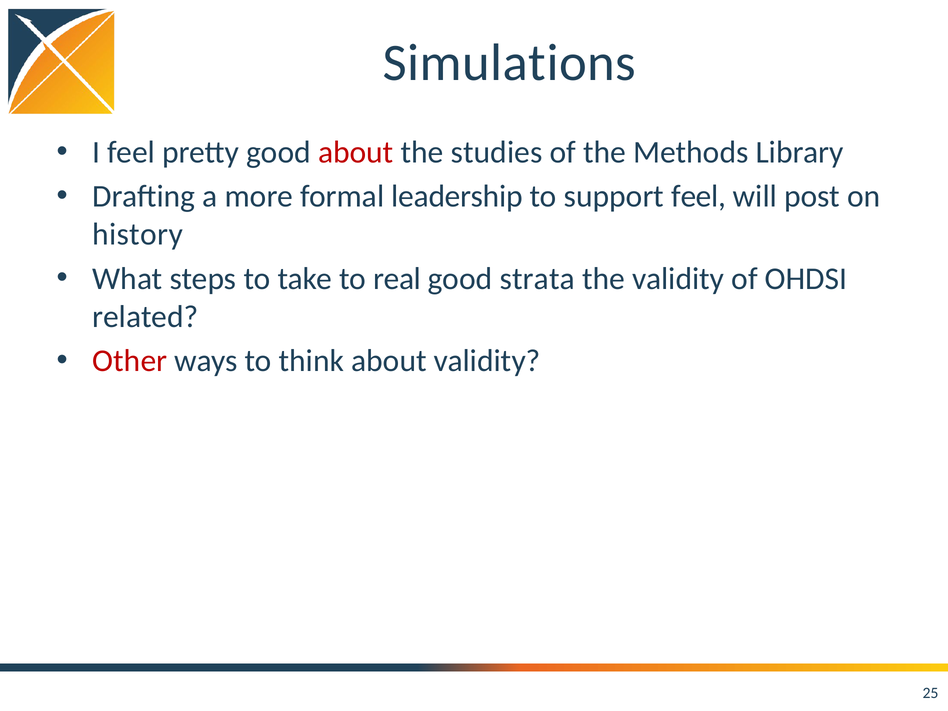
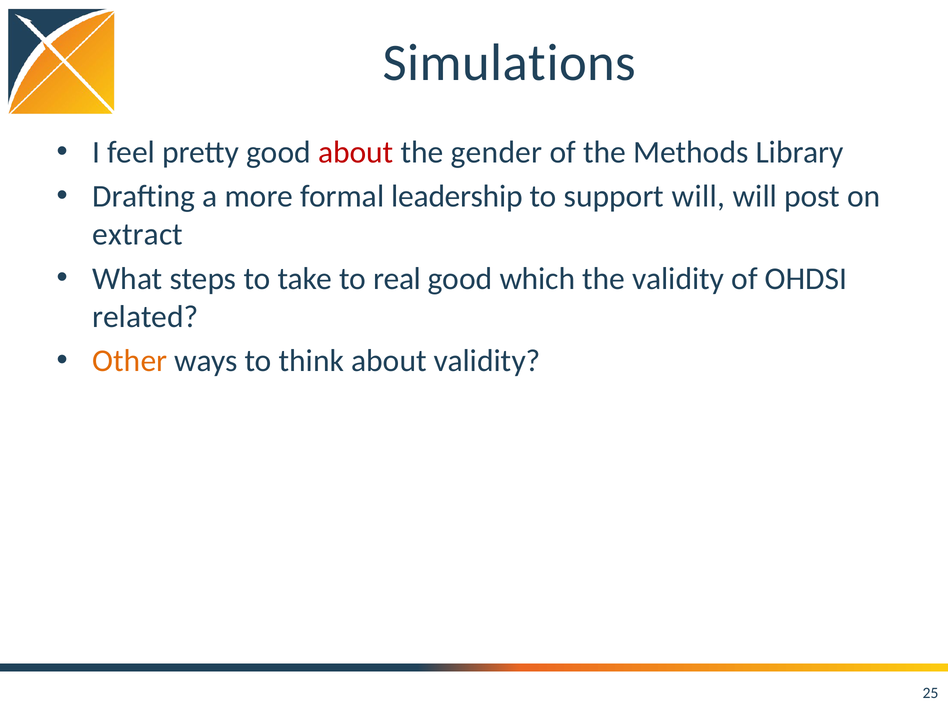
studies: studies -> gender
support feel: feel -> will
history: history -> extract
strata: strata -> which
Other colour: red -> orange
